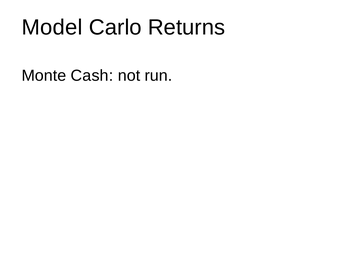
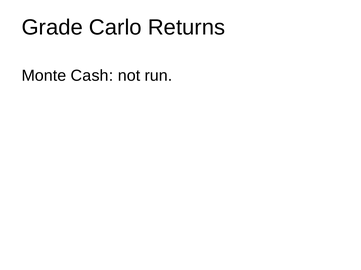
Model: Model -> Grade
